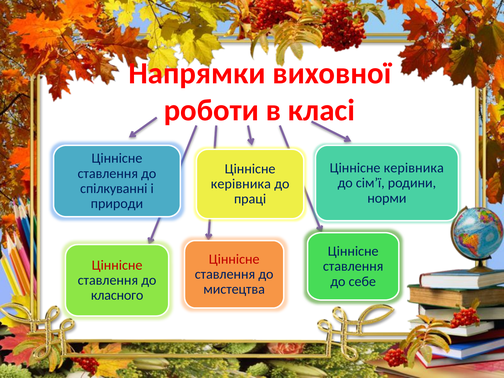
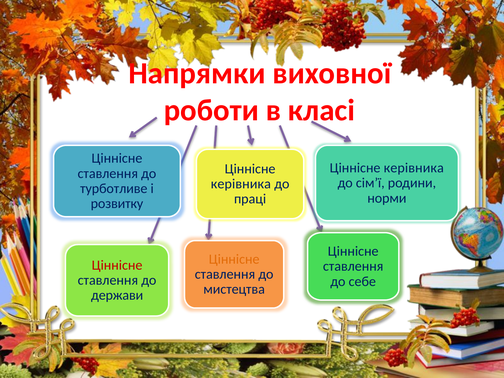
спілкуванні: спілкуванні -> турботливе
природи: природи -> розвитку
Ціннісне at (234, 259) colour: red -> orange
класного: класного -> держави
